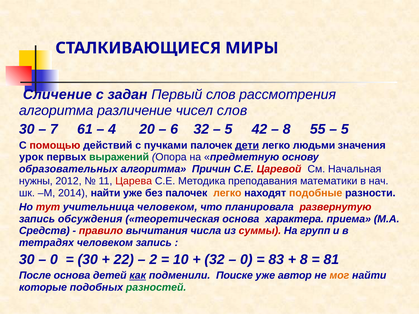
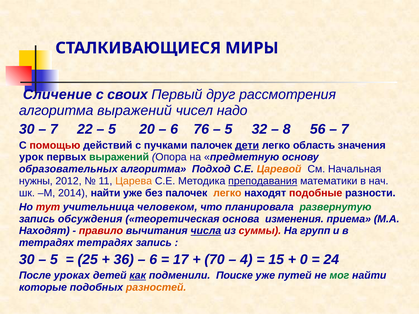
задан: задан -> своих
Первый слов: слов -> друг
алгоритма различение: различение -> выражений
чисел слов: слов -> надо
61: 61 -> 22
4 at (112, 129): 4 -> 5
6 32: 32 -> 76
42: 42 -> 32
55: 55 -> 56
5 at (345, 129): 5 -> 7
людьми: людьми -> область
Причин: Причин -> Подход
Царевой colour: red -> orange
Царева colour: red -> orange
преподавания underline: none -> present
подобные colour: orange -> red
развернутую colour: red -> green
характера: характера -> изменения
Средств at (44, 231): Средств -> Находят
числа underline: none -> present
тетрадях человеком: человеком -> тетрадях
0 at (54, 260): 0 -> 5
30 at (88, 260): 30 -> 25
22: 22 -> 36
2 at (153, 260): 2 -> 6
10: 10 -> 17
32 at (215, 260): 32 -> 70
0 at (246, 260): 0 -> 4
83: 83 -> 15
8 at (304, 260): 8 -> 0
81: 81 -> 24
После основа: основа -> уроках
автор: автор -> путей
мог colour: orange -> green
разностей colour: green -> orange
